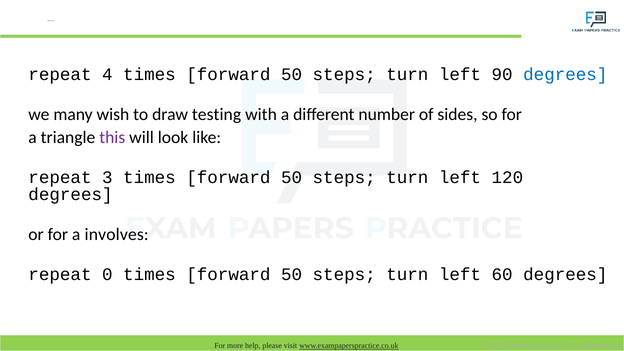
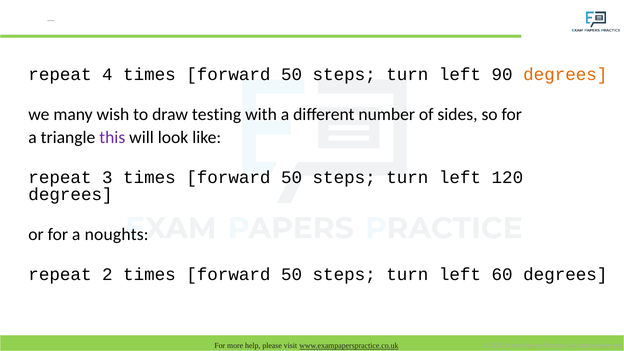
degrees at (565, 74) colour: blue -> orange
involves: involves -> noughts
0: 0 -> 2
